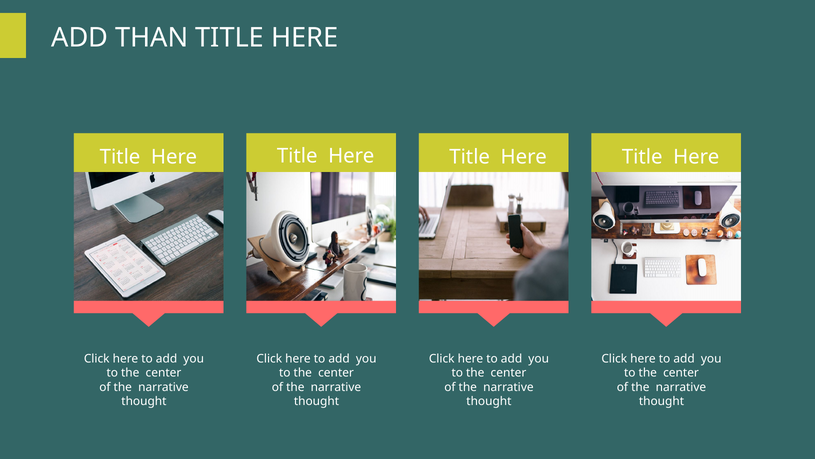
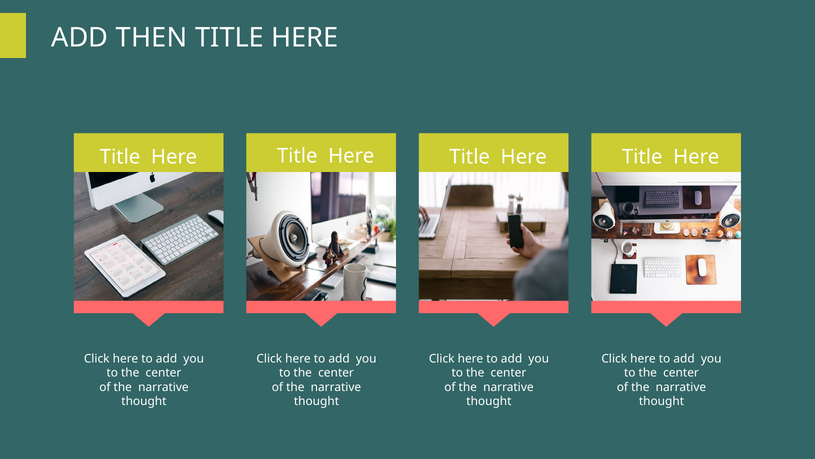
THAN: THAN -> THEN
